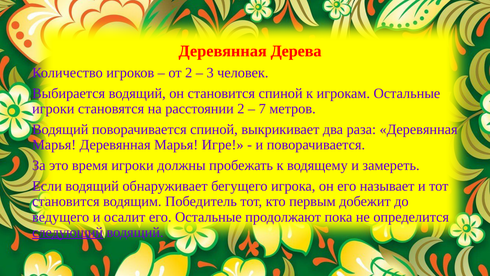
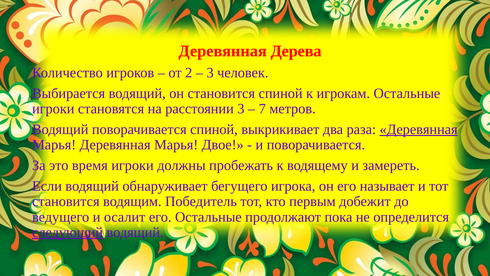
расстоянии 2: 2 -> 3
Деревянная at (419, 129) underline: none -> present
Игре: Игре -> Двое
